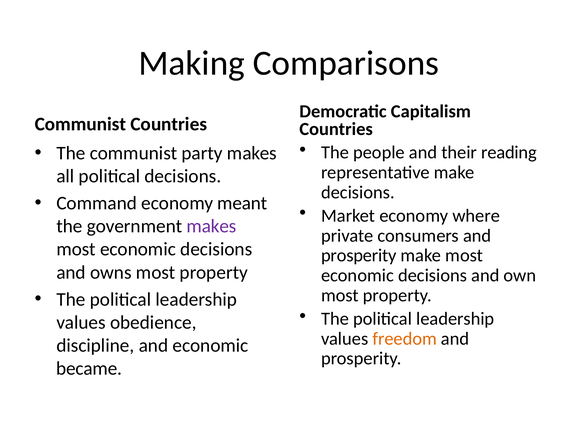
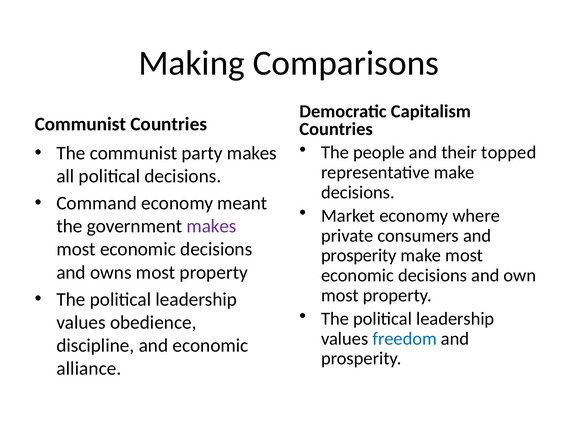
reading: reading -> topped
freedom colour: orange -> blue
became: became -> alliance
